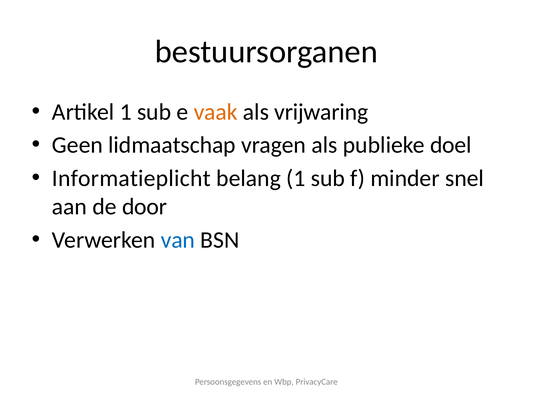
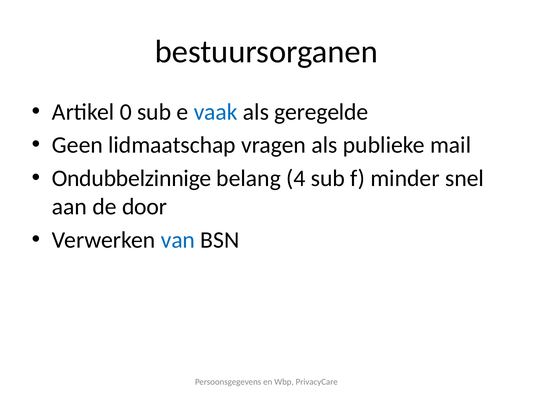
Artikel 1: 1 -> 0
vaak colour: orange -> blue
vrijwaring: vrijwaring -> geregelde
doel: doel -> mail
Informatieplicht: Informatieplicht -> Ondubbelzinnige
belang 1: 1 -> 4
